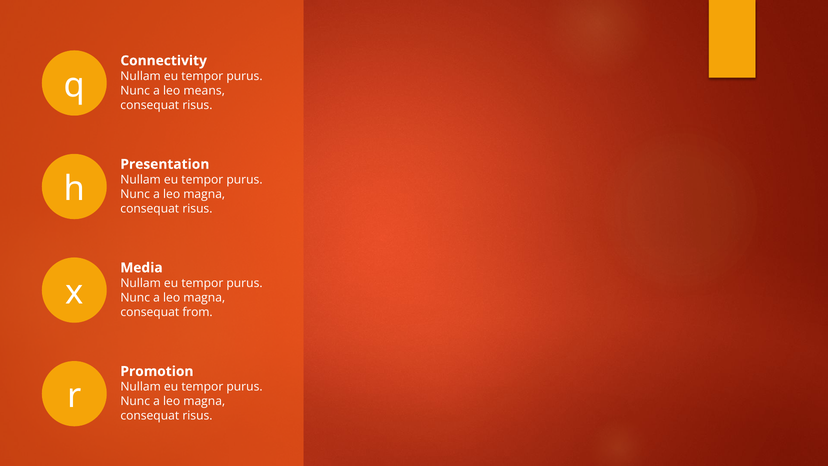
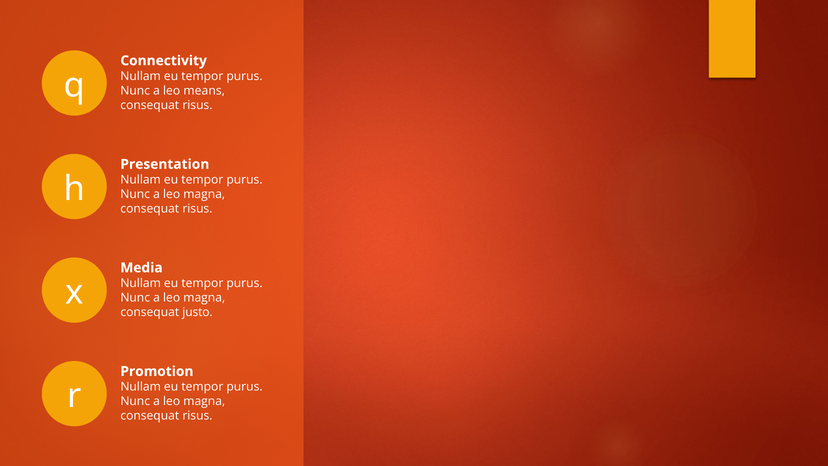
from: from -> justo
